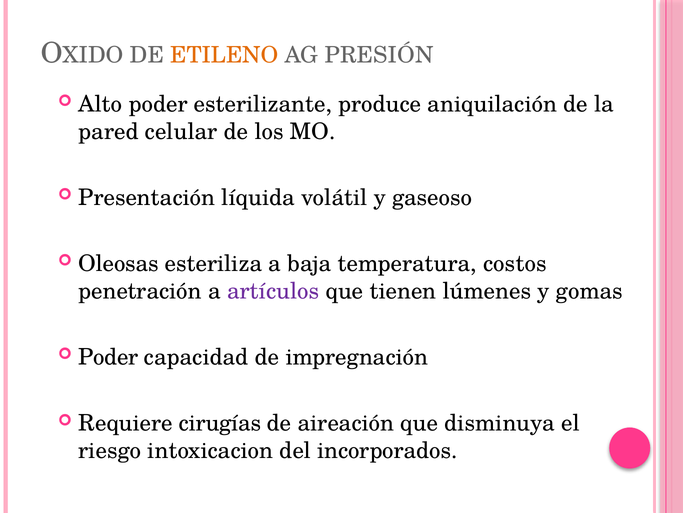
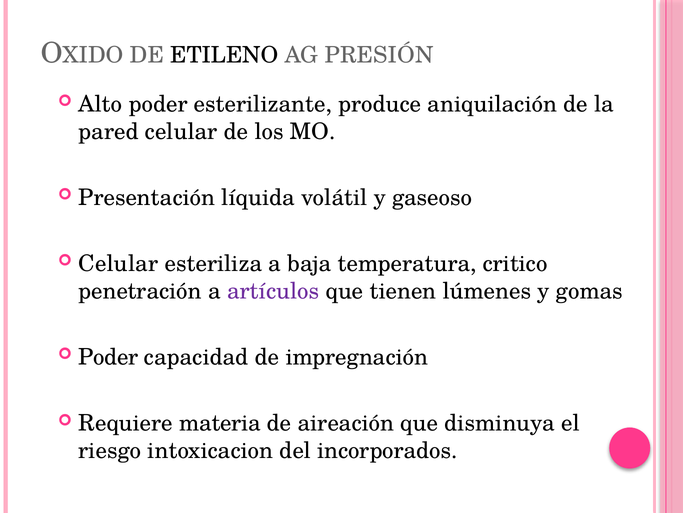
ETILENO colour: orange -> black
Oleosas at (119, 263): Oleosas -> Celular
costos: costos -> critico
cirugías: cirugías -> materia
